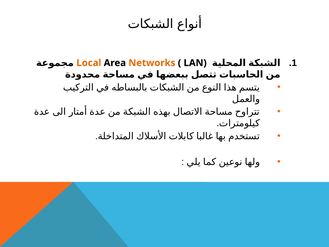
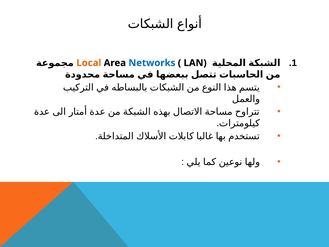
Networks colour: orange -> blue
